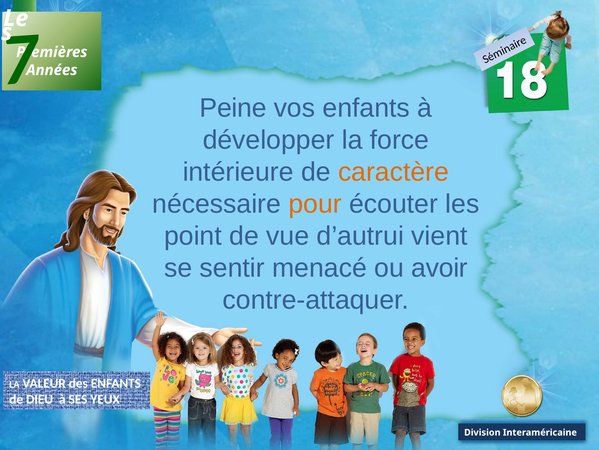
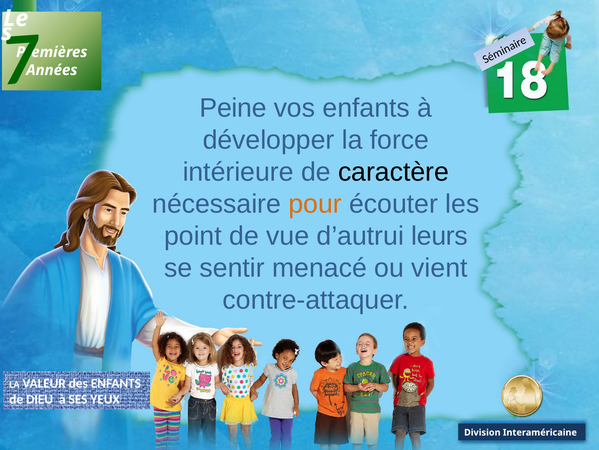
caractère colour: orange -> black
vient: vient -> leurs
avoir: avoir -> vient
